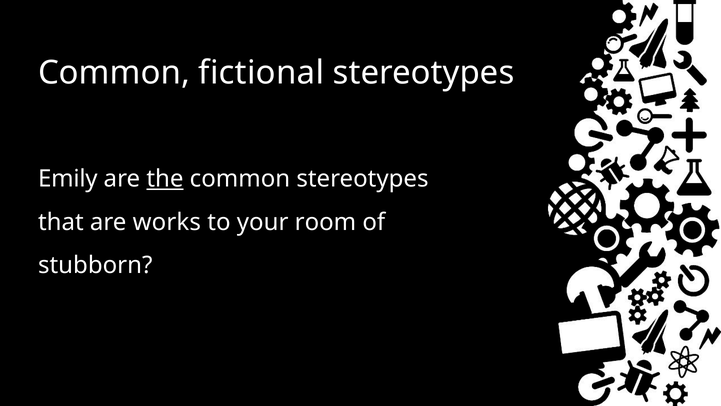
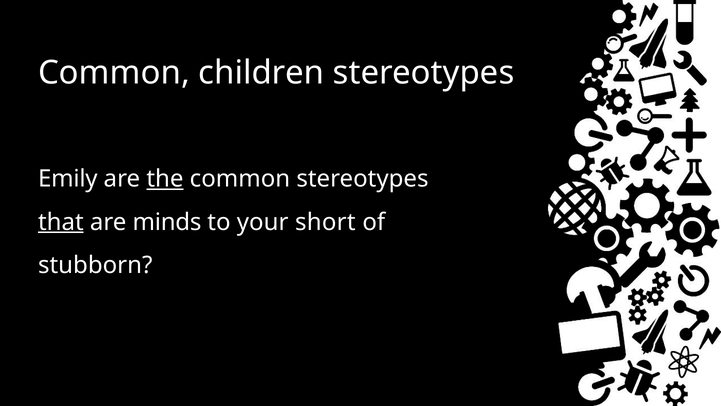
fictional: fictional -> children
that underline: none -> present
works: works -> minds
room: room -> short
